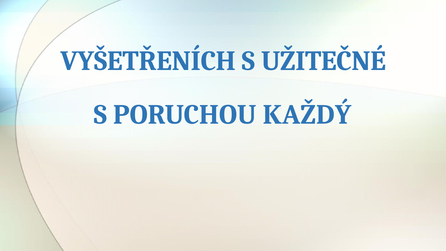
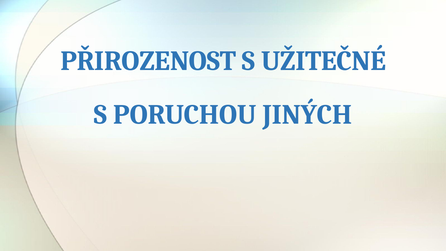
VYŠETŘENÍCH: VYŠETŘENÍCH -> PŘIROZENOST
KAŽDÝ: KAŽDÝ -> JINÝCH
